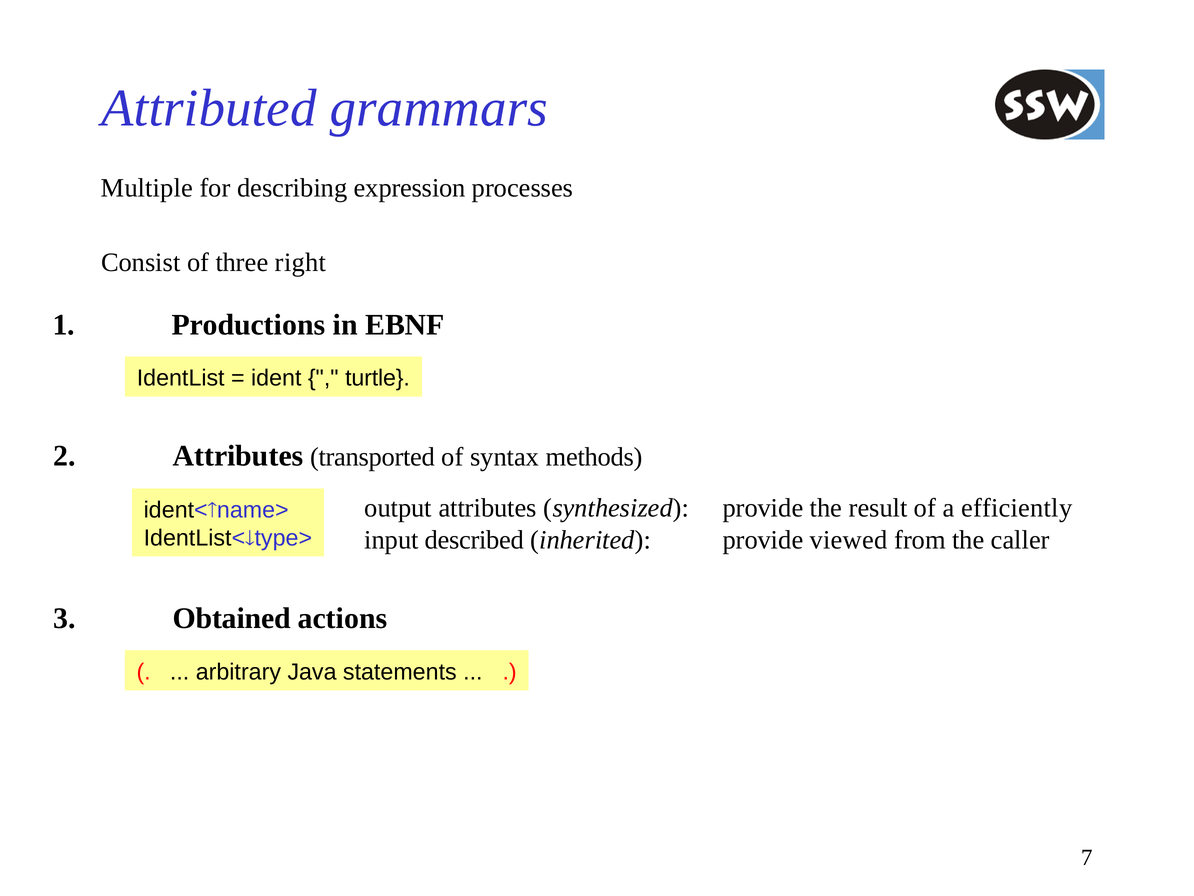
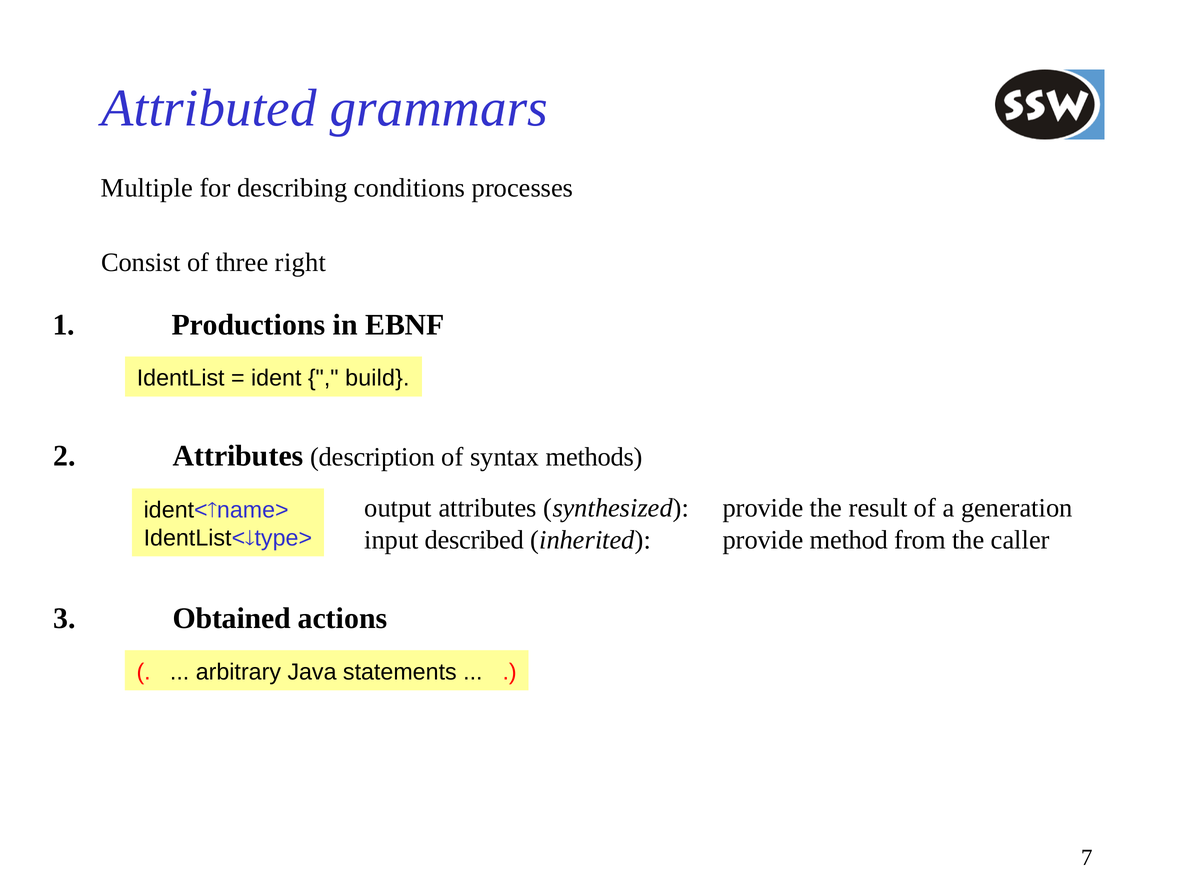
expression: expression -> conditions
turtle: turtle -> build
transported: transported -> description
efficiently: efficiently -> generation
viewed: viewed -> method
